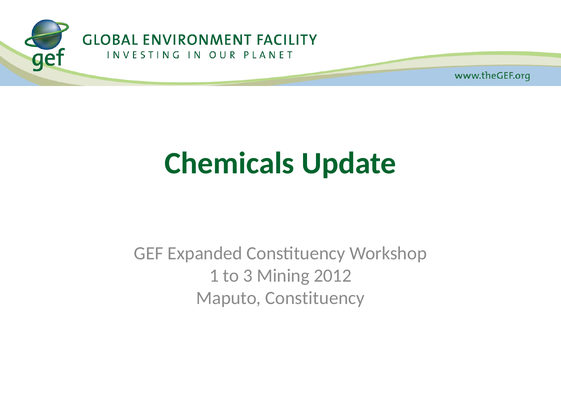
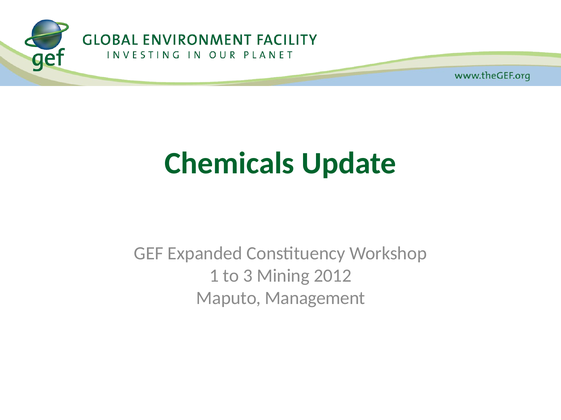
Maputo Constituency: Constituency -> Management
